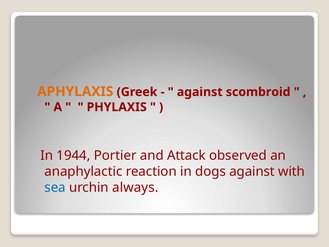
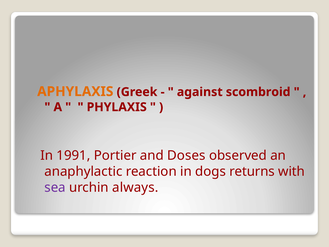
1944: 1944 -> 1991
Attack: Attack -> Doses
dogs against: against -> returns
sea colour: blue -> purple
